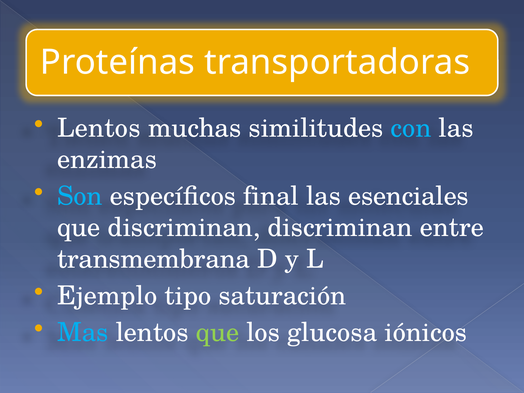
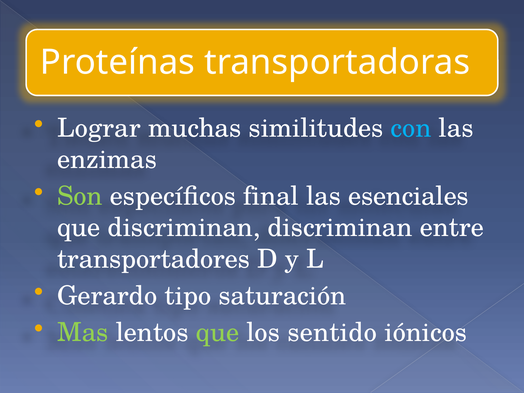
Lentos at (99, 128): Lentos -> Lograr
Son colour: light blue -> light green
transmembrana: transmembrana -> transportadores
Ejemplo: Ejemplo -> Gerardo
Mas colour: light blue -> light green
glucosa: glucosa -> sentido
